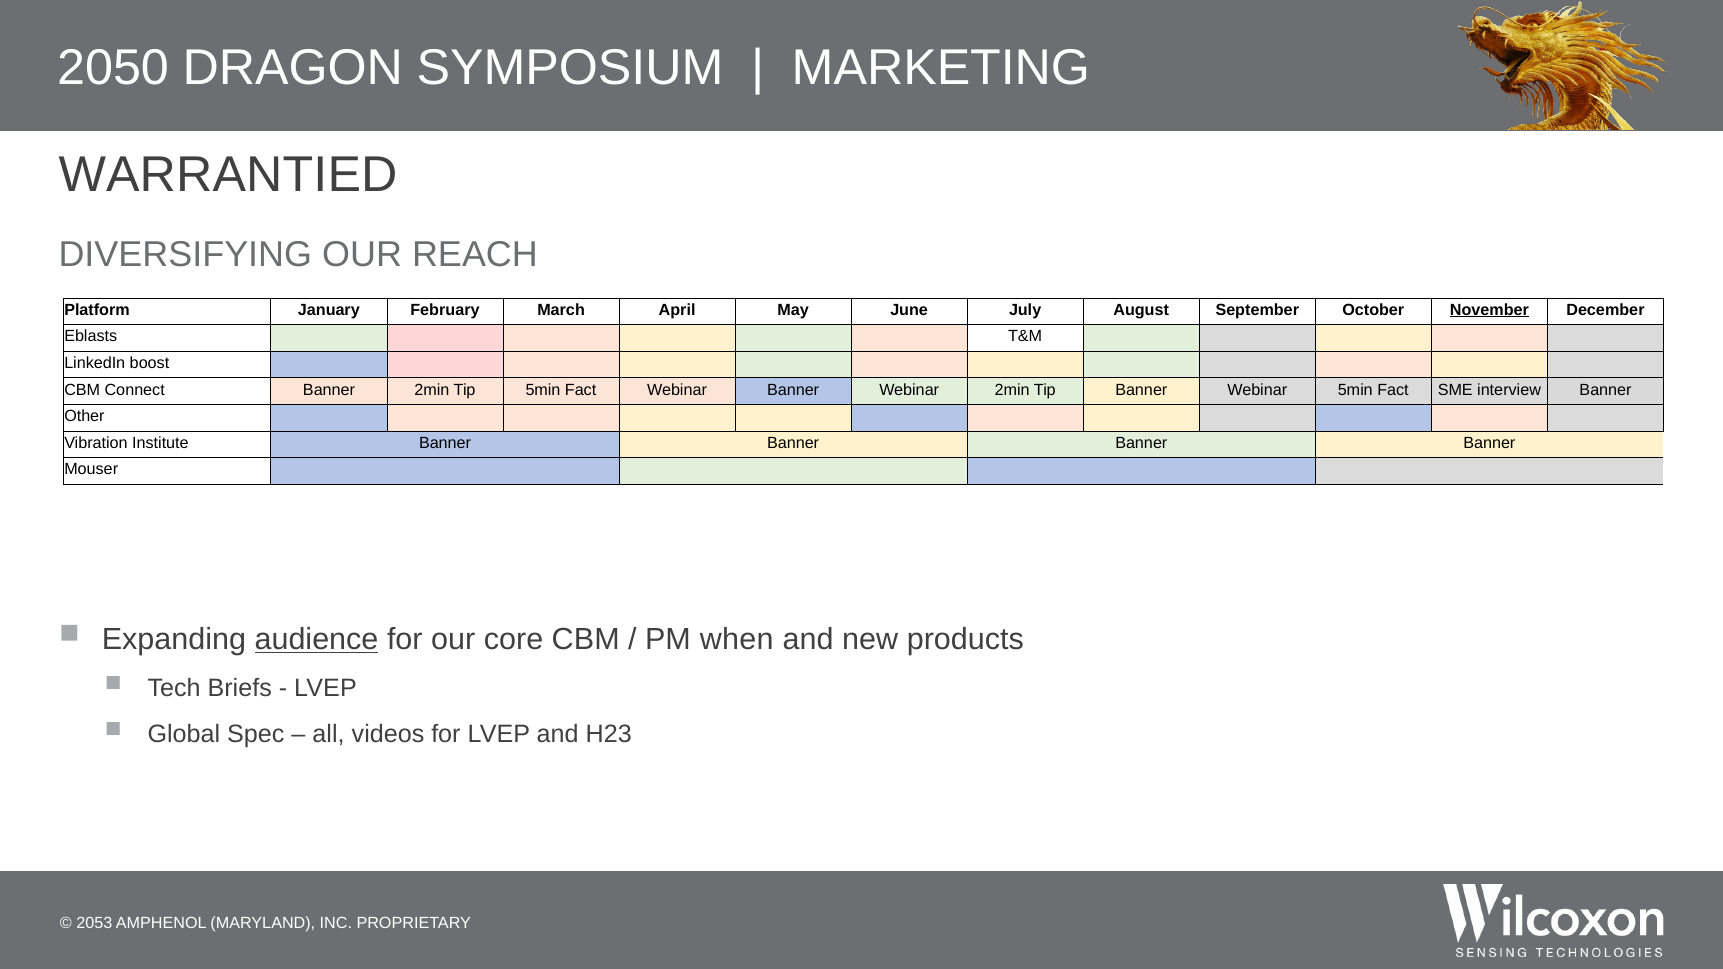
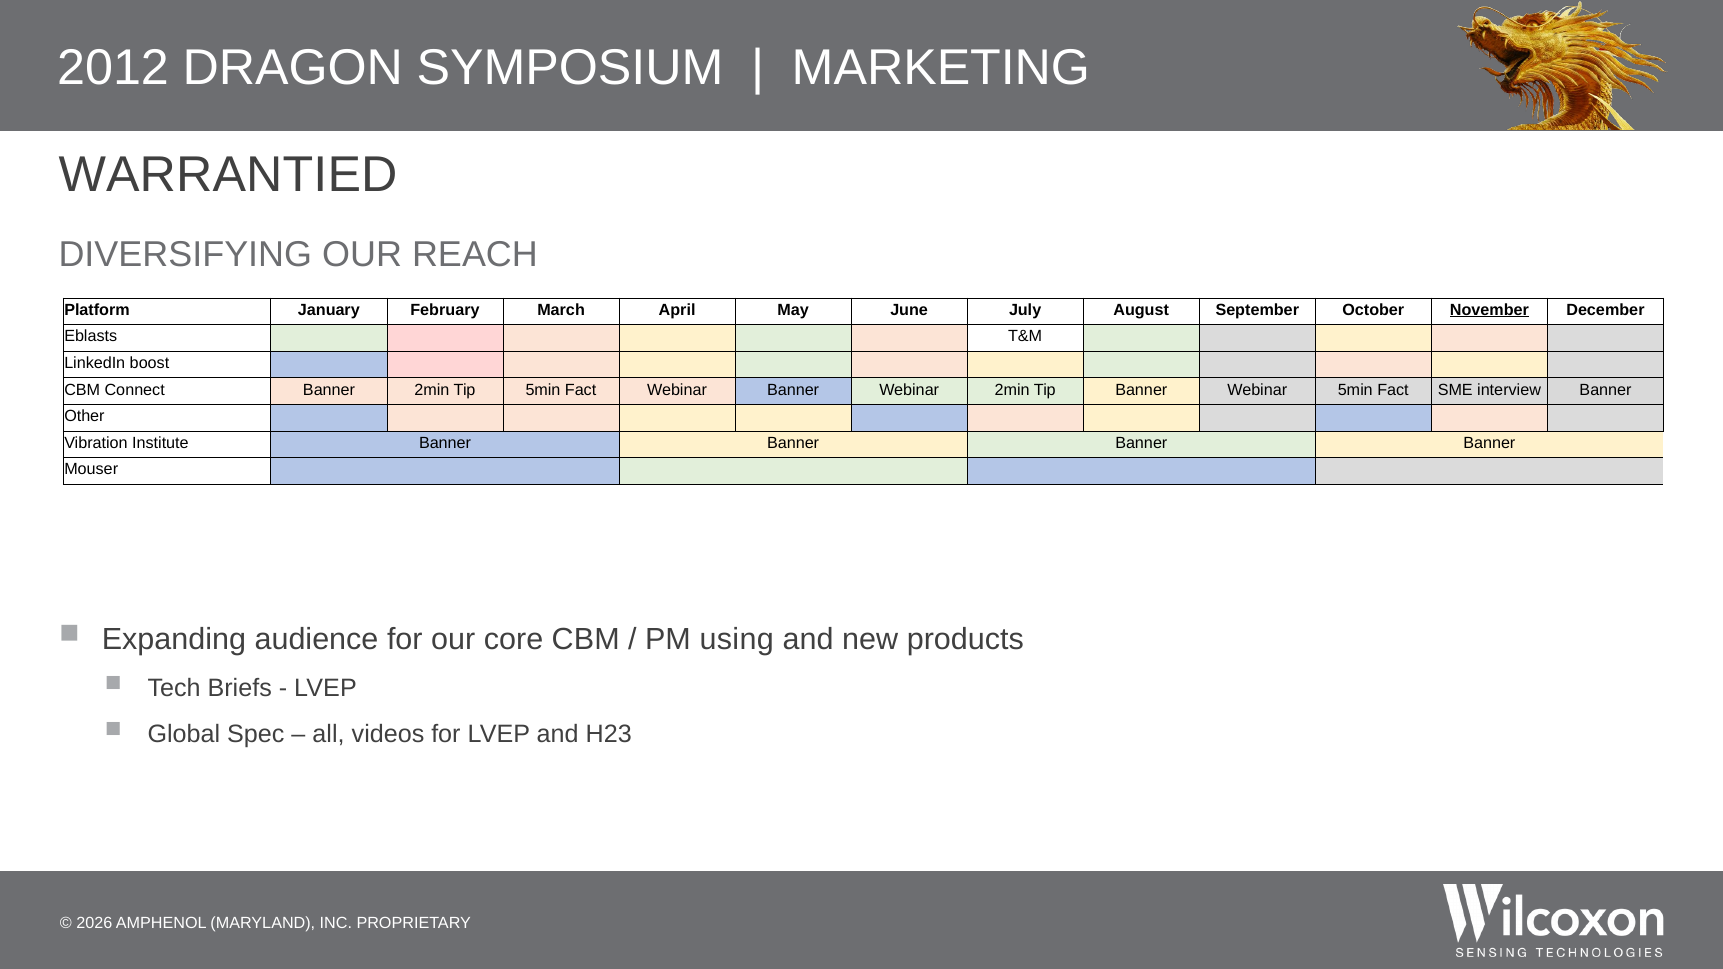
2050: 2050 -> 2012
audience underline: present -> none
when: when -> using
2053: 2053 -> 2026
